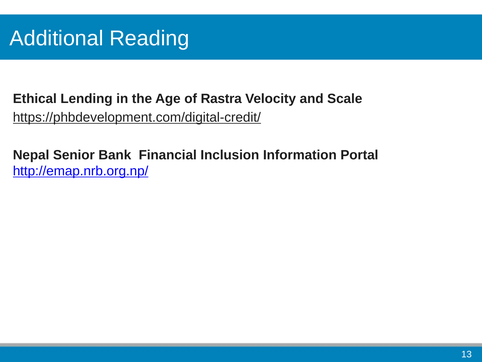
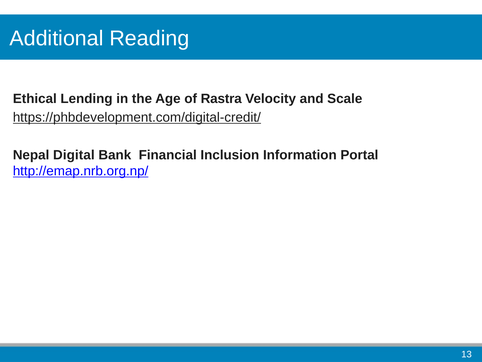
Senior: Senior -> Digital
